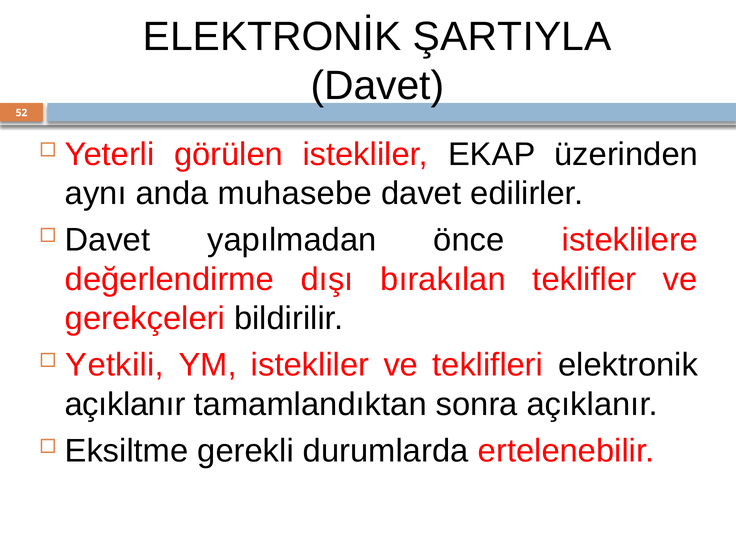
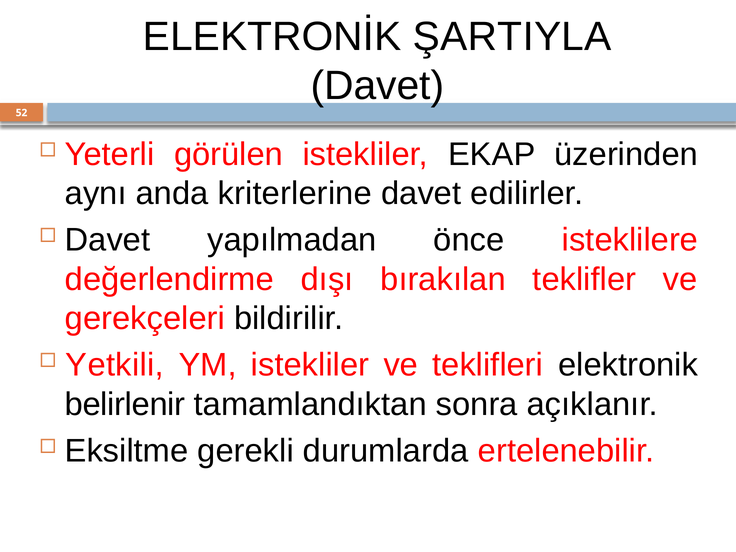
muhasebe: muhasebe -> kriterlerine
açıklanır at (125, 404): açıklanır -> belirlenir
